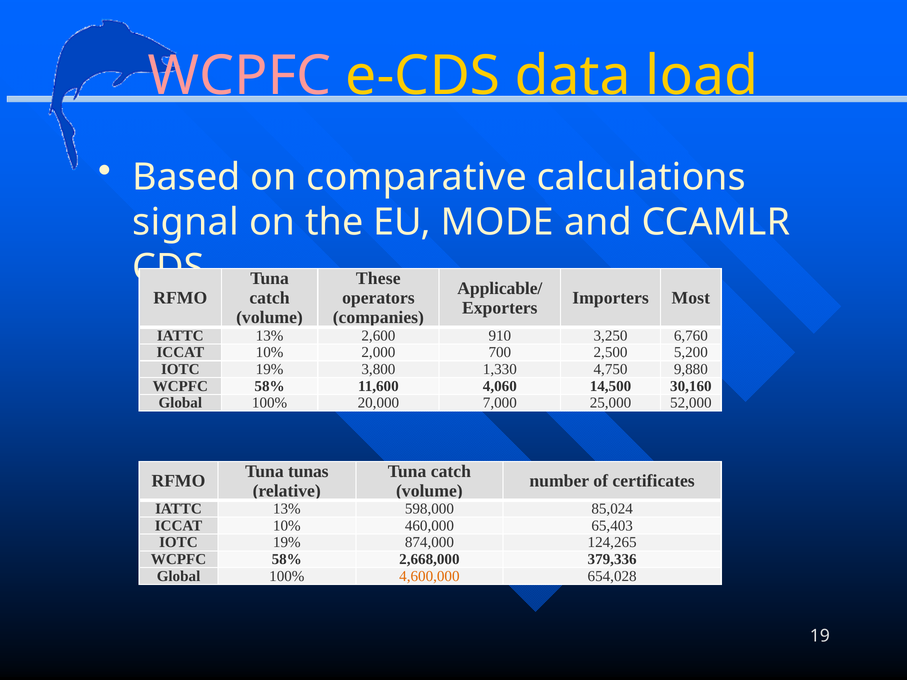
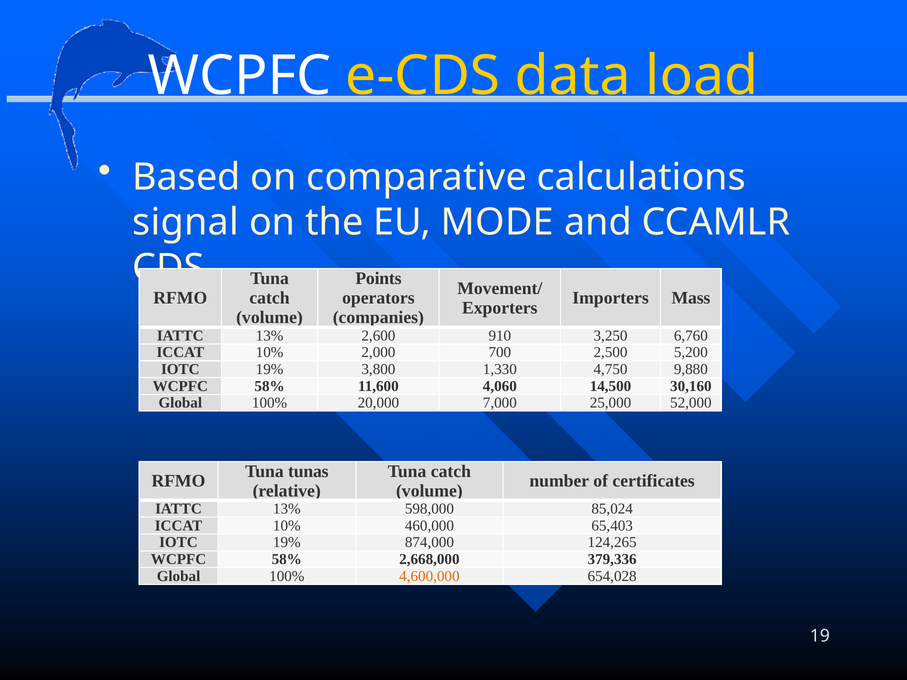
WCPFC at (239, 76) colour: pink -> white
These: These -> Points
Applicable/: Applicable/ -> Movement/
Most: Most -> Mass
